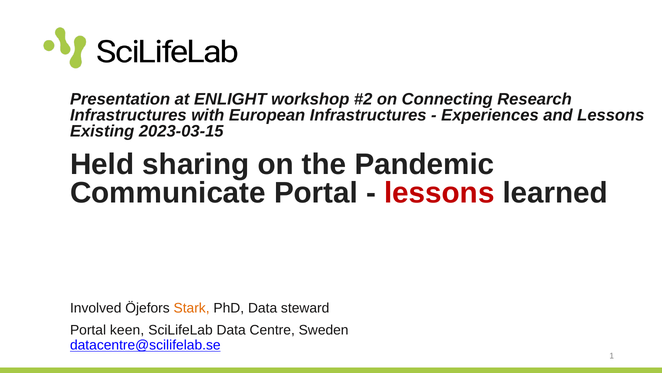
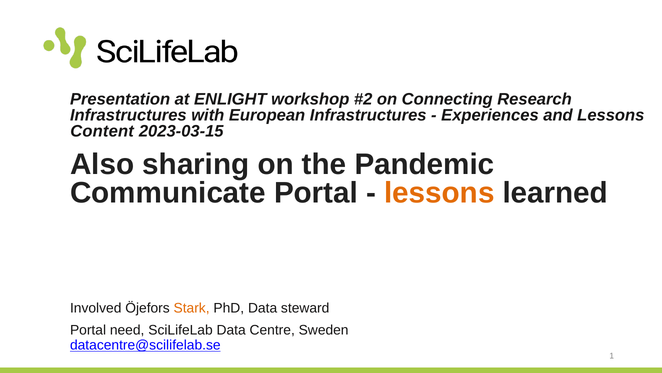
Existing: Existing -> Content
Held: Held -> Also
lessons at (439, 193) colour: red -> orange
keen: keen -> need
